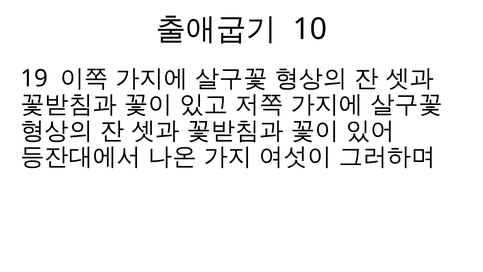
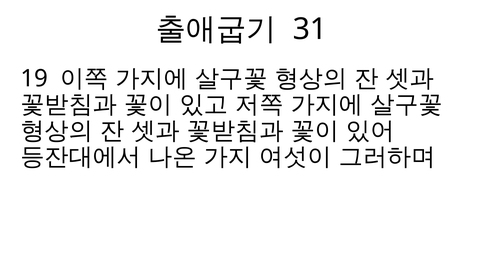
10: 10 -> 31
